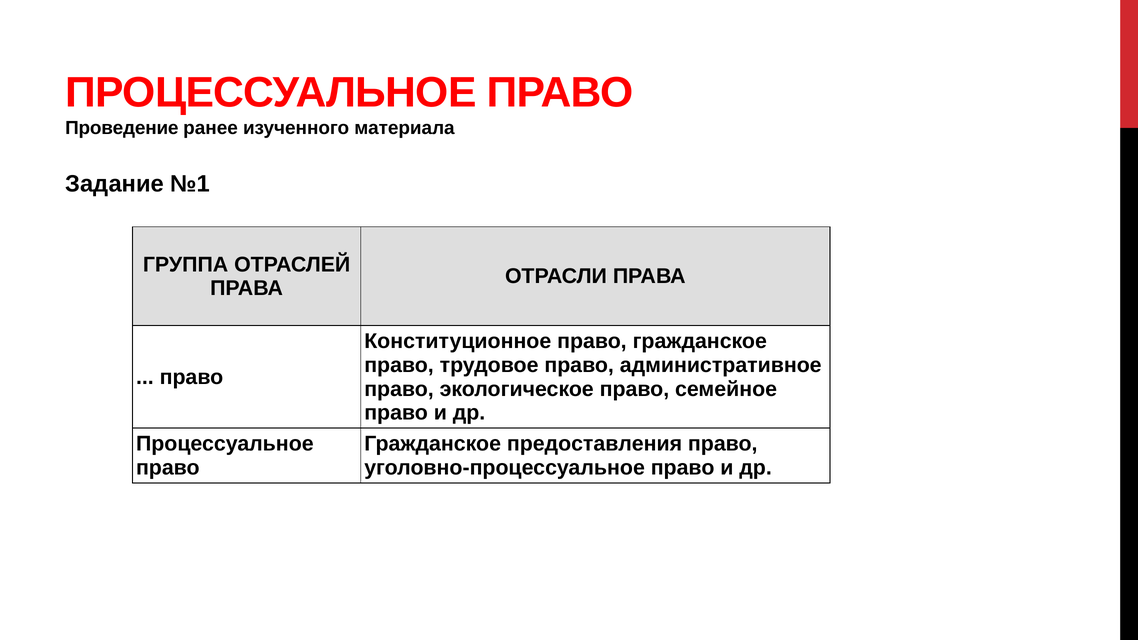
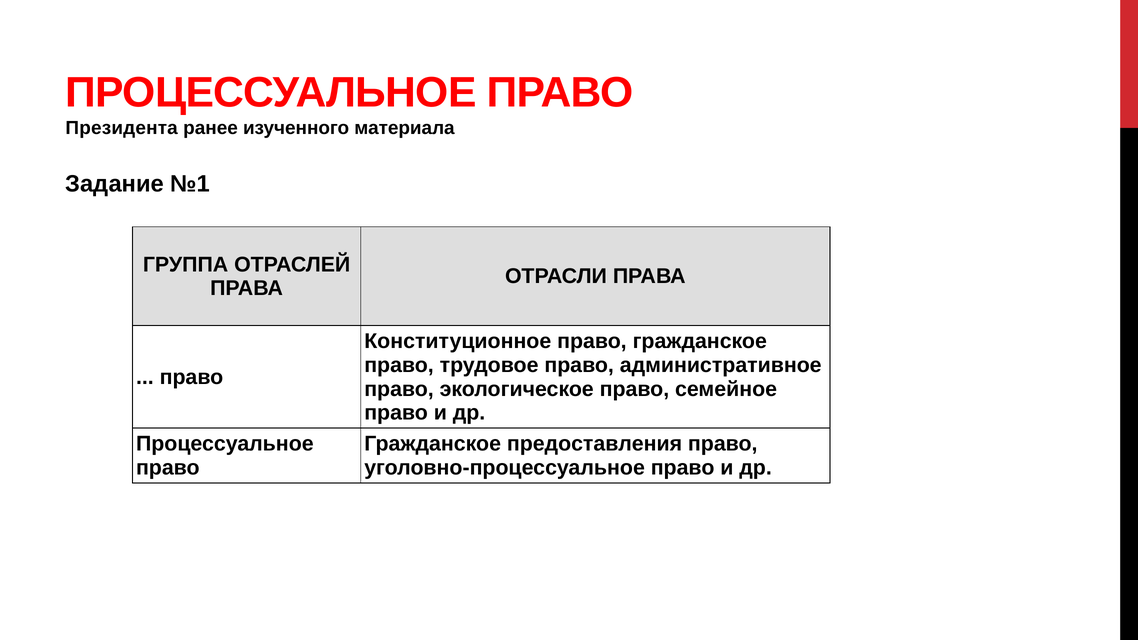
Проведение: Проведение -> Президента
